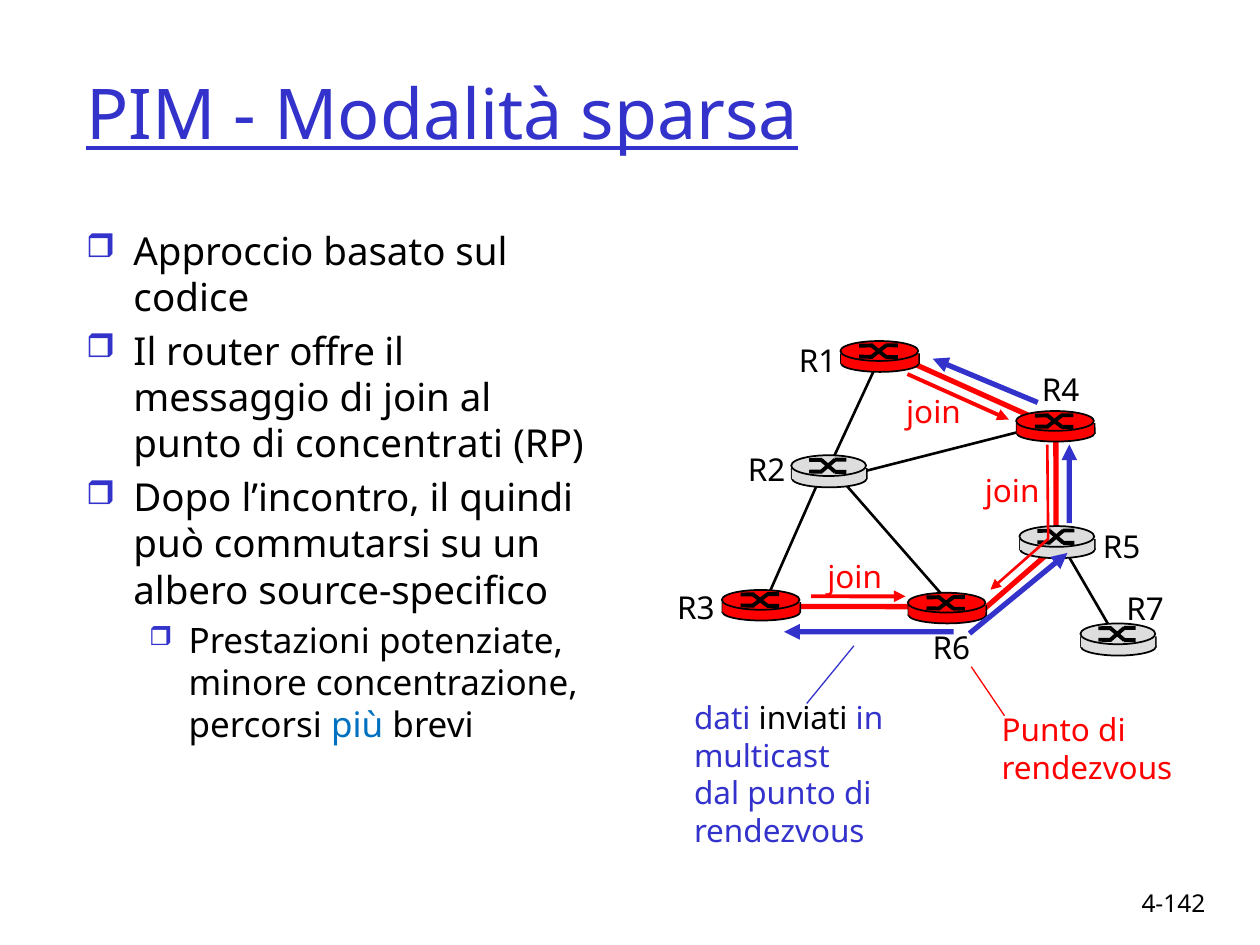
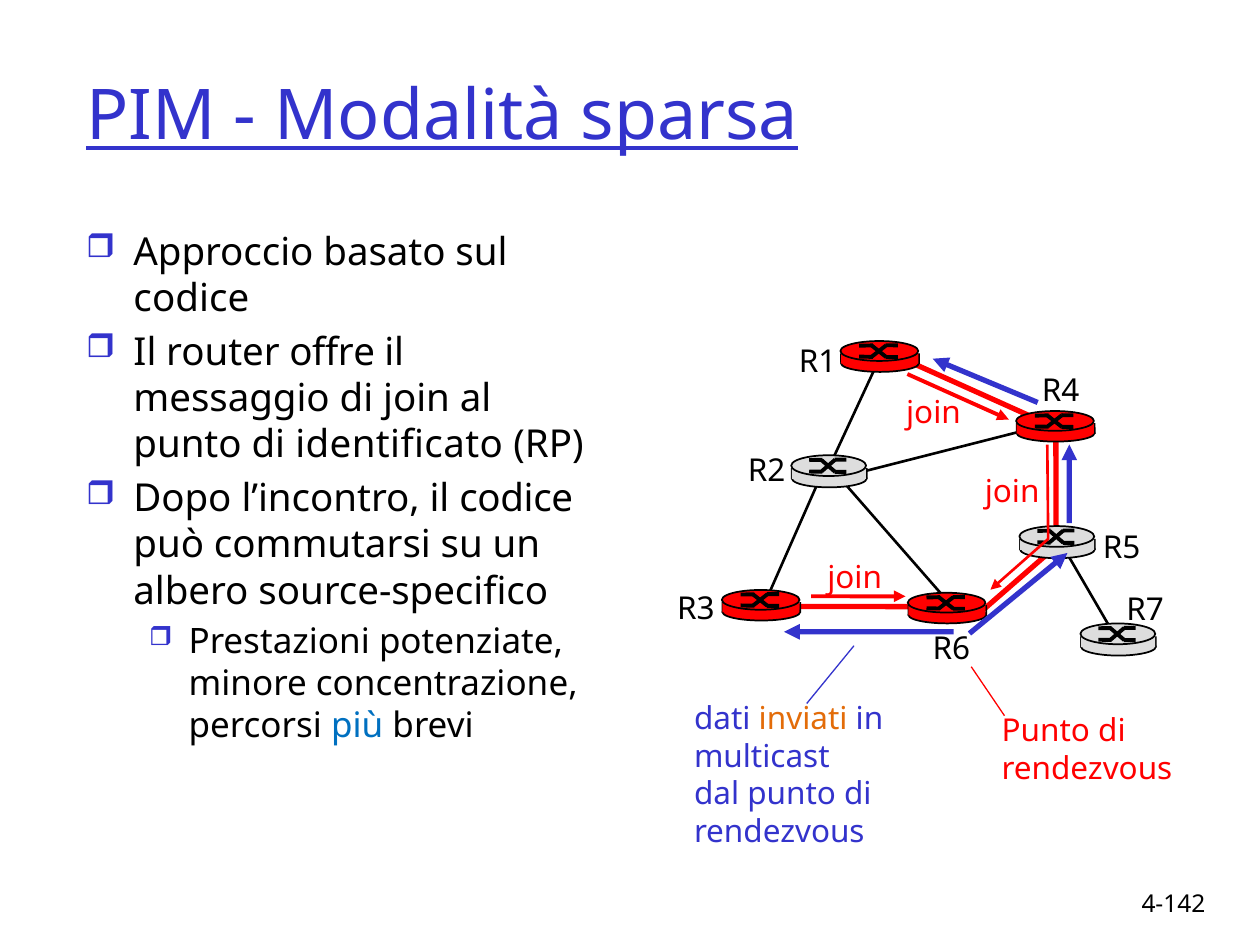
concentrati: concentrati -> identificato
il quindi: quindi -> codice
inviati colour: black -> orange
